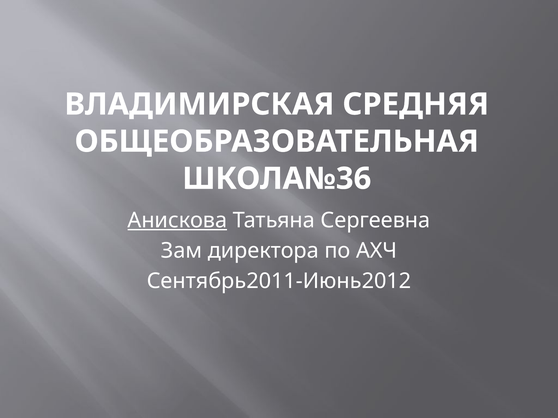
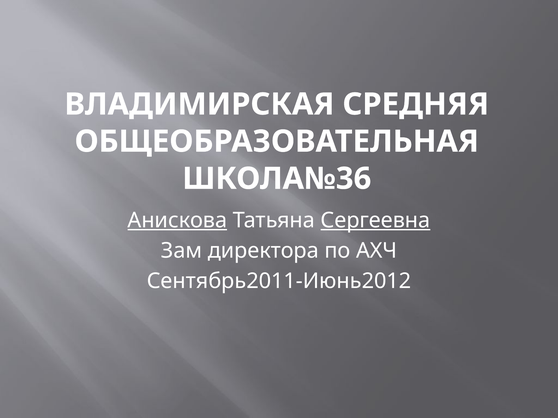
Сергеевна underline: none -> present
